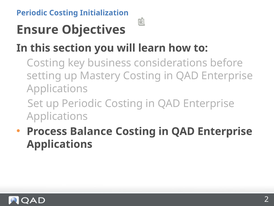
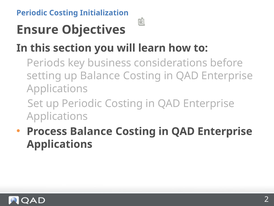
Costing at (46, 63): Costing -> Periods
up Mastery: Mastery -> Balance
